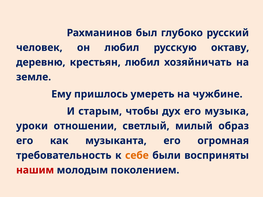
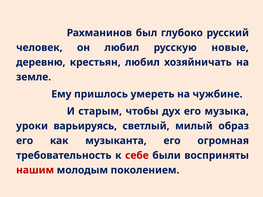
октаву: октаву -> новые
отношении: отношении -> варьируясь
себе colour: orange -> red
